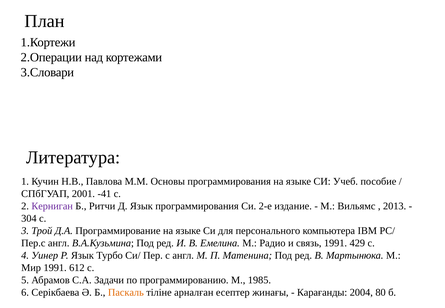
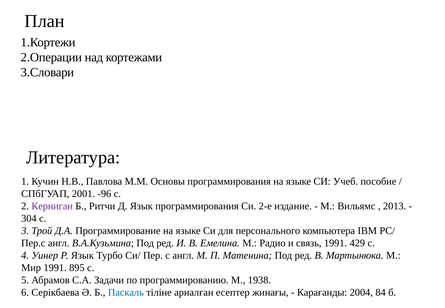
-41: -41 -> -96
612: 612 -> 895
1985: 1985 -> 1938
Паскаль colour: orange -> blue
80: 80 -> 84
